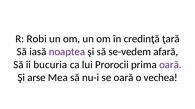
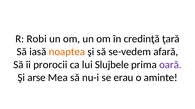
noaptea colour: purple -> orange
bucuria: bucuria -> prorocii
Prorocii: Prorocii -> Slujbele
se oară: oară -> erau
vechea: vechea -> aminte
